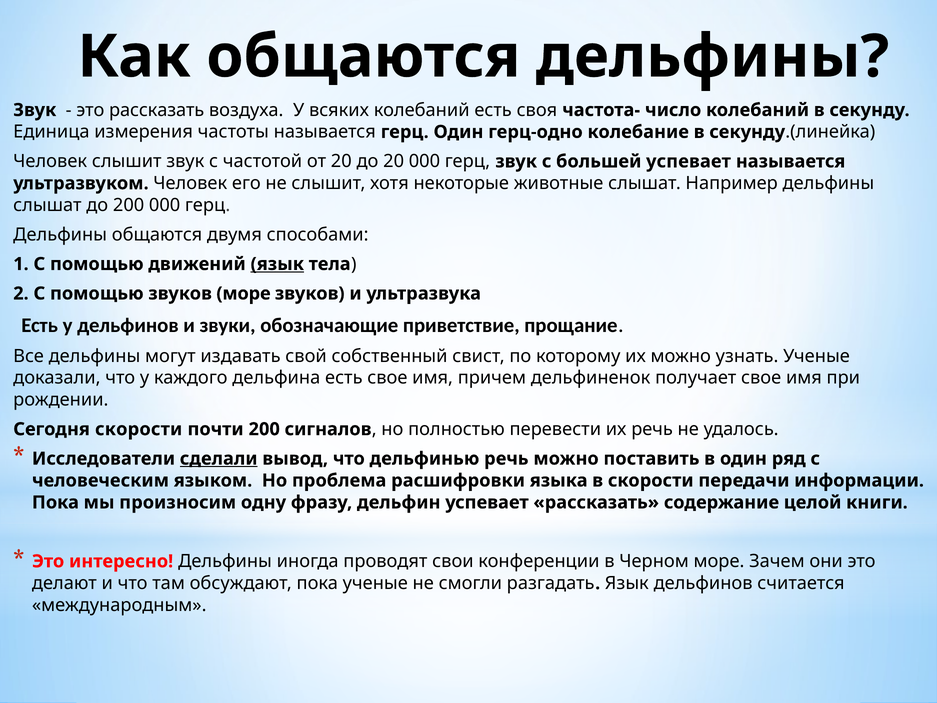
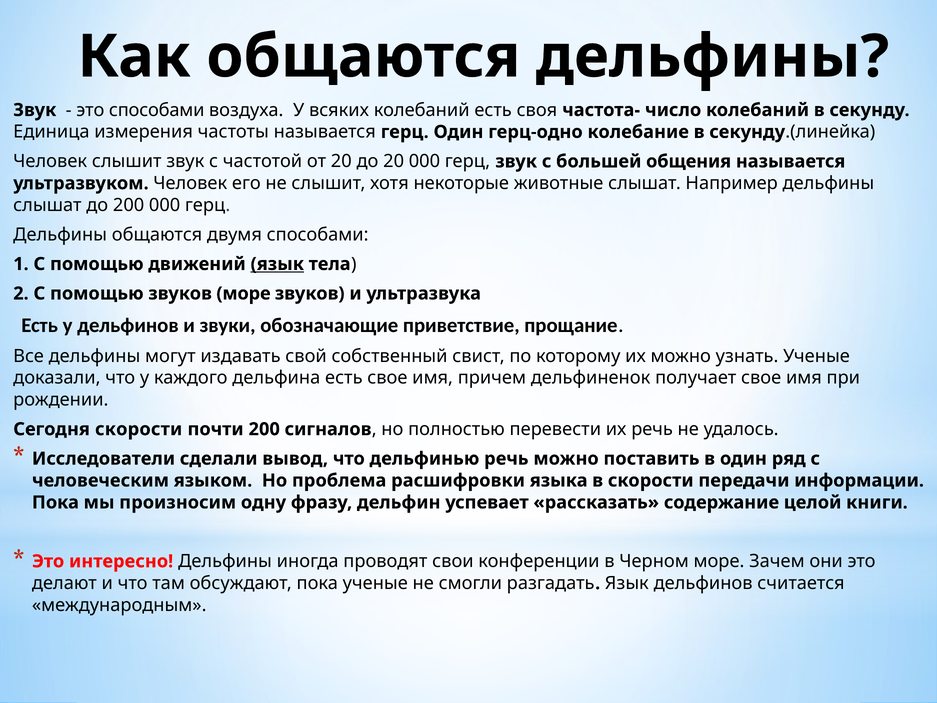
это рассказать: рассказать -> способами
большей успевает: успевает -> общения
сделали underline: present -> none
